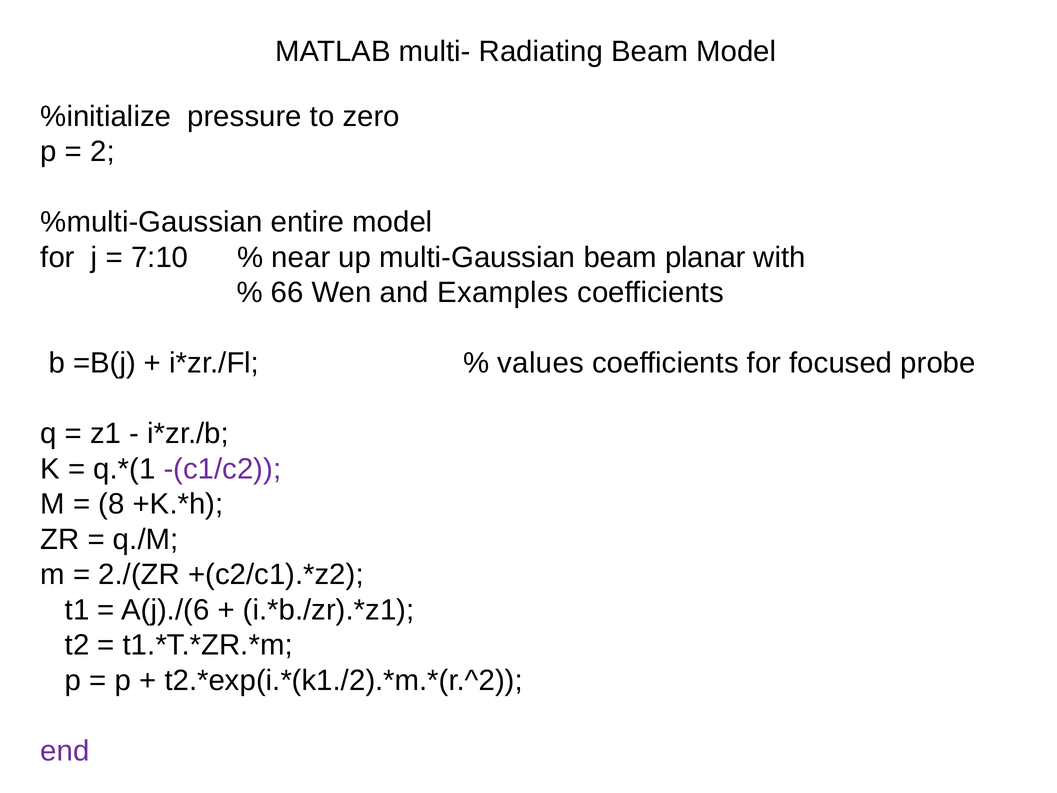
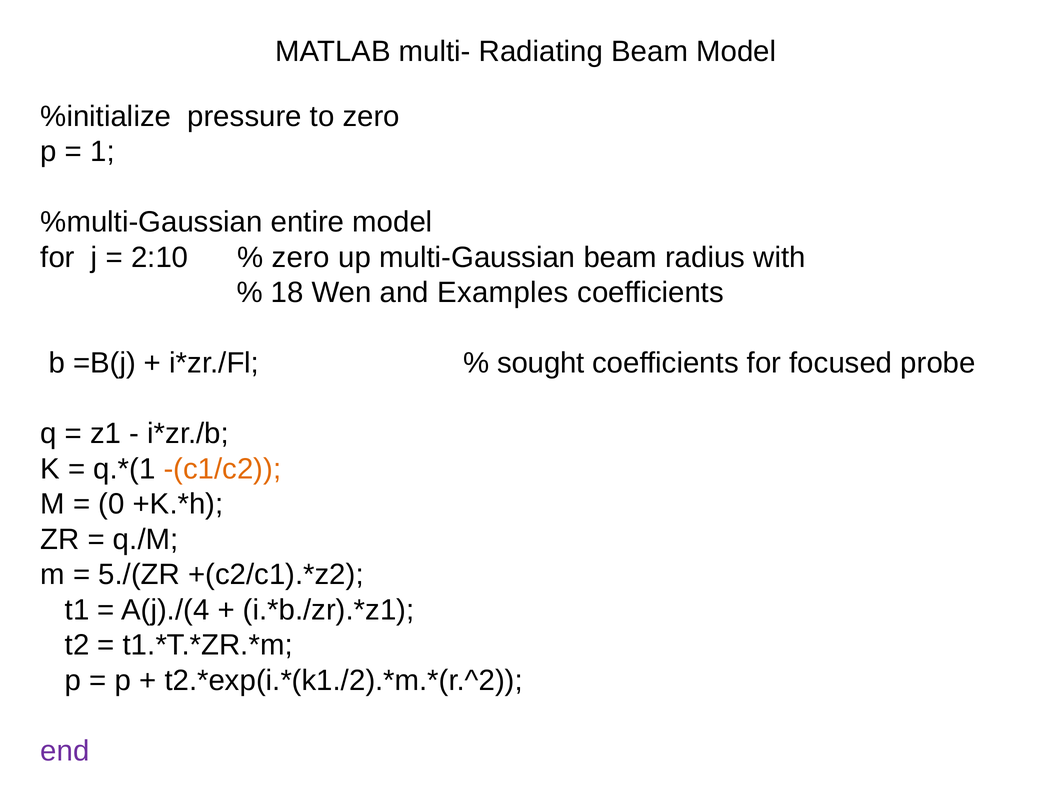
2: 2 -> 1
7:10: 7:10 -> 2:10
near at (301, 257): near -> zero
planar: planar -> radius
66: 66 -> 18
values: values -> sought
-(c1/c2 colour: purple -> orange
8: 8 -> 0
2./(ZR: 2./(ZR -> 5./(ZR
A(j)./(6: A(j)./(6 -> A(j)./(4
